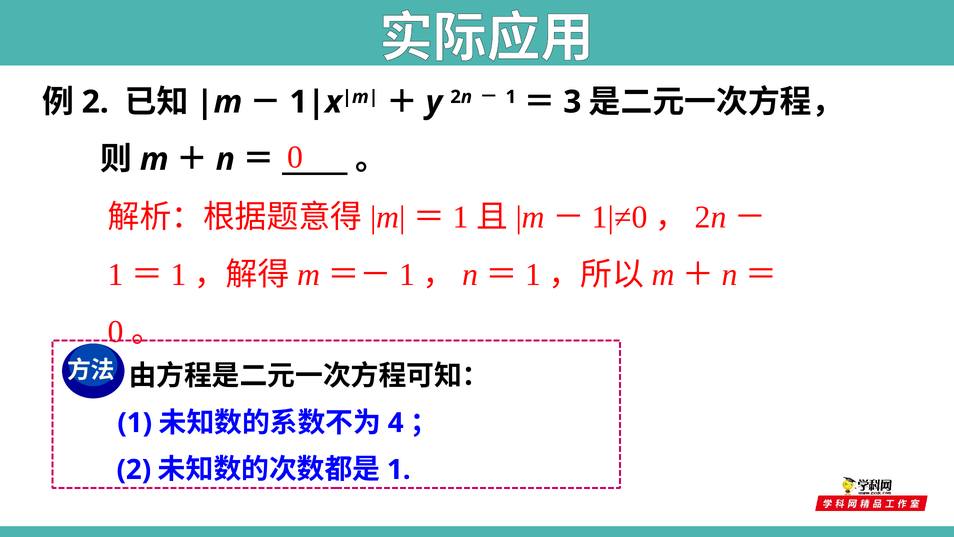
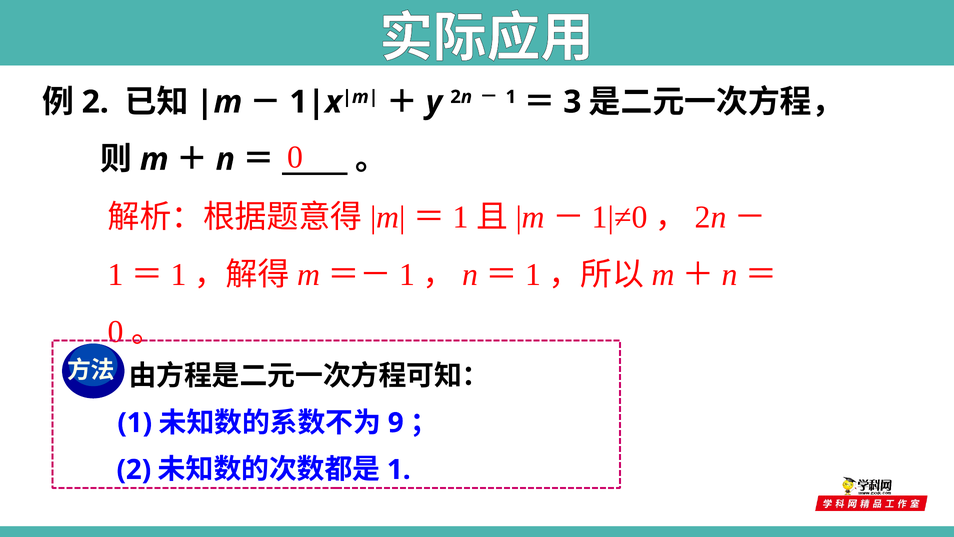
4: 4 -> 9
